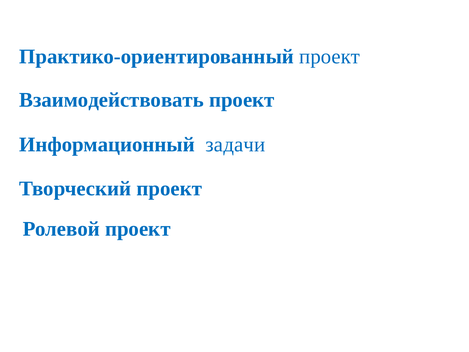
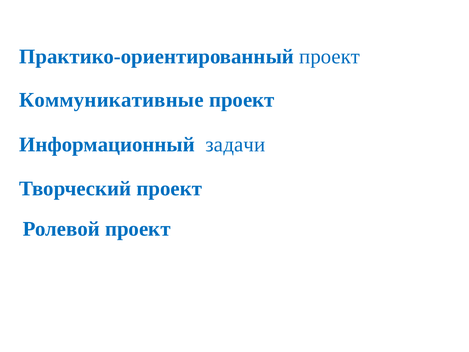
Взаимодействовать: Взаимодействовать -> Коммуникативные
